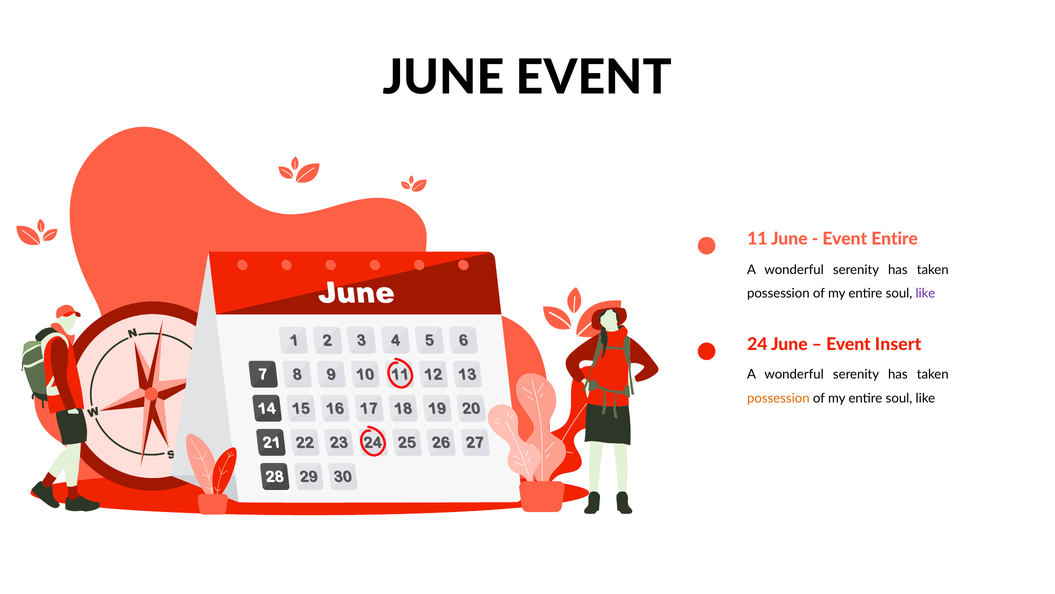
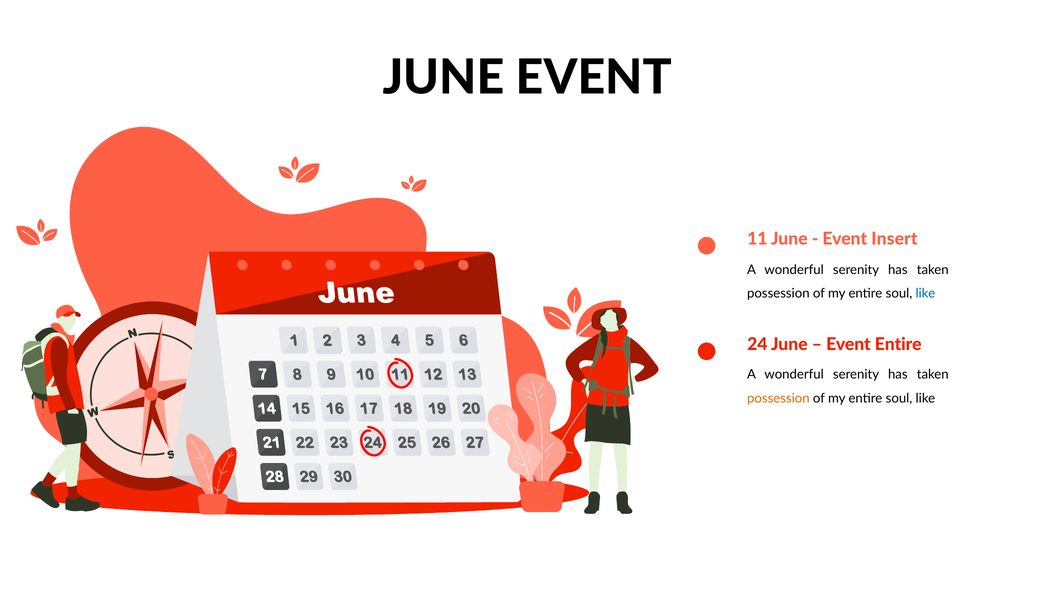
Event Entire: Entire -> Insert
like at (925, 293) colour: purple -> blue
Event Insert: Insert -> Entire
